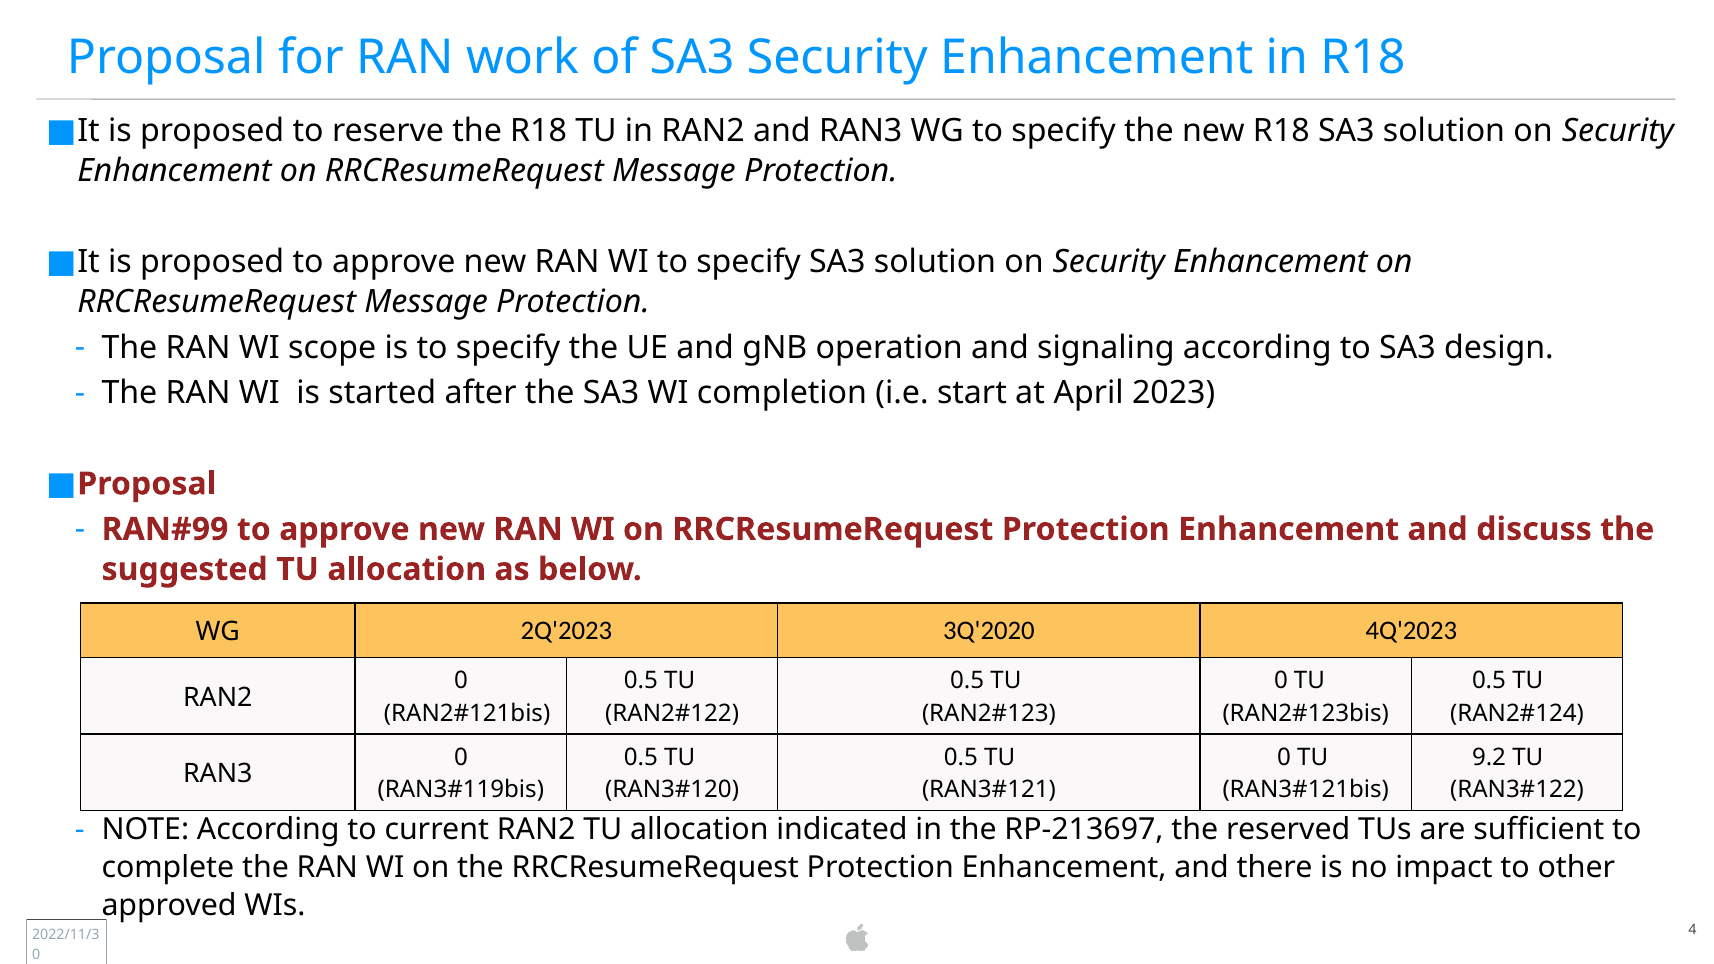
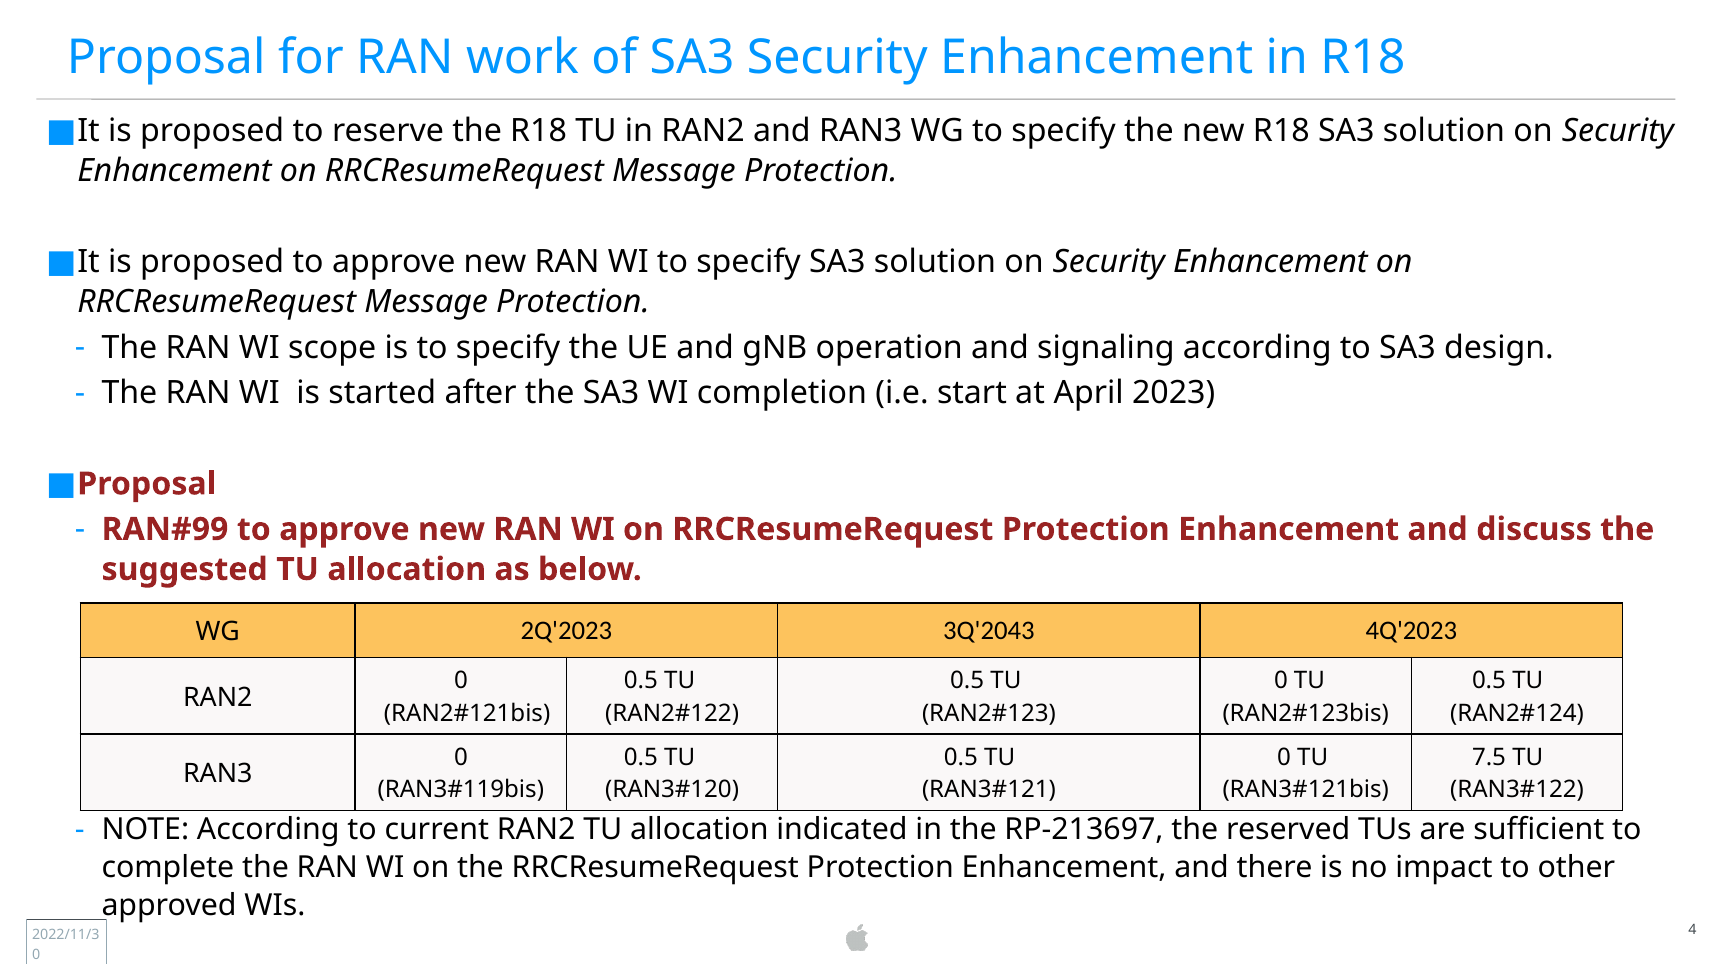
3Q'2020: 3Q'2020 -> 3Q'2043
9.2: 9.2 -> 7.5
